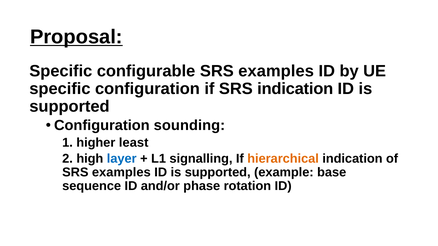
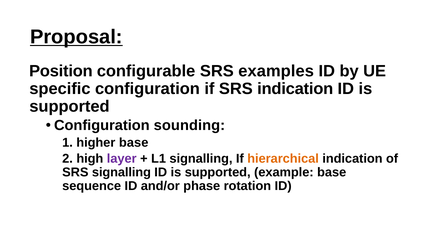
Specific at (61, 71): Specific -> Position
higher least: least -> base
layer colour: blue -> purple
examples at (121, 173): examples -> signalling
